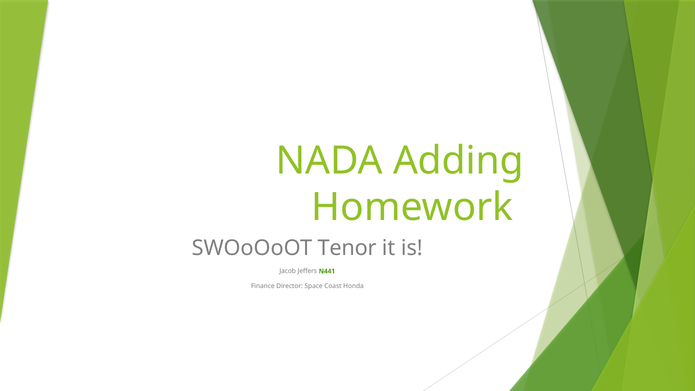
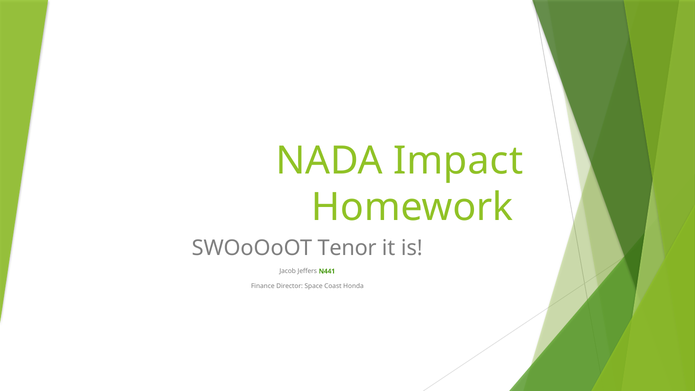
Adding: Adding -> Impact
